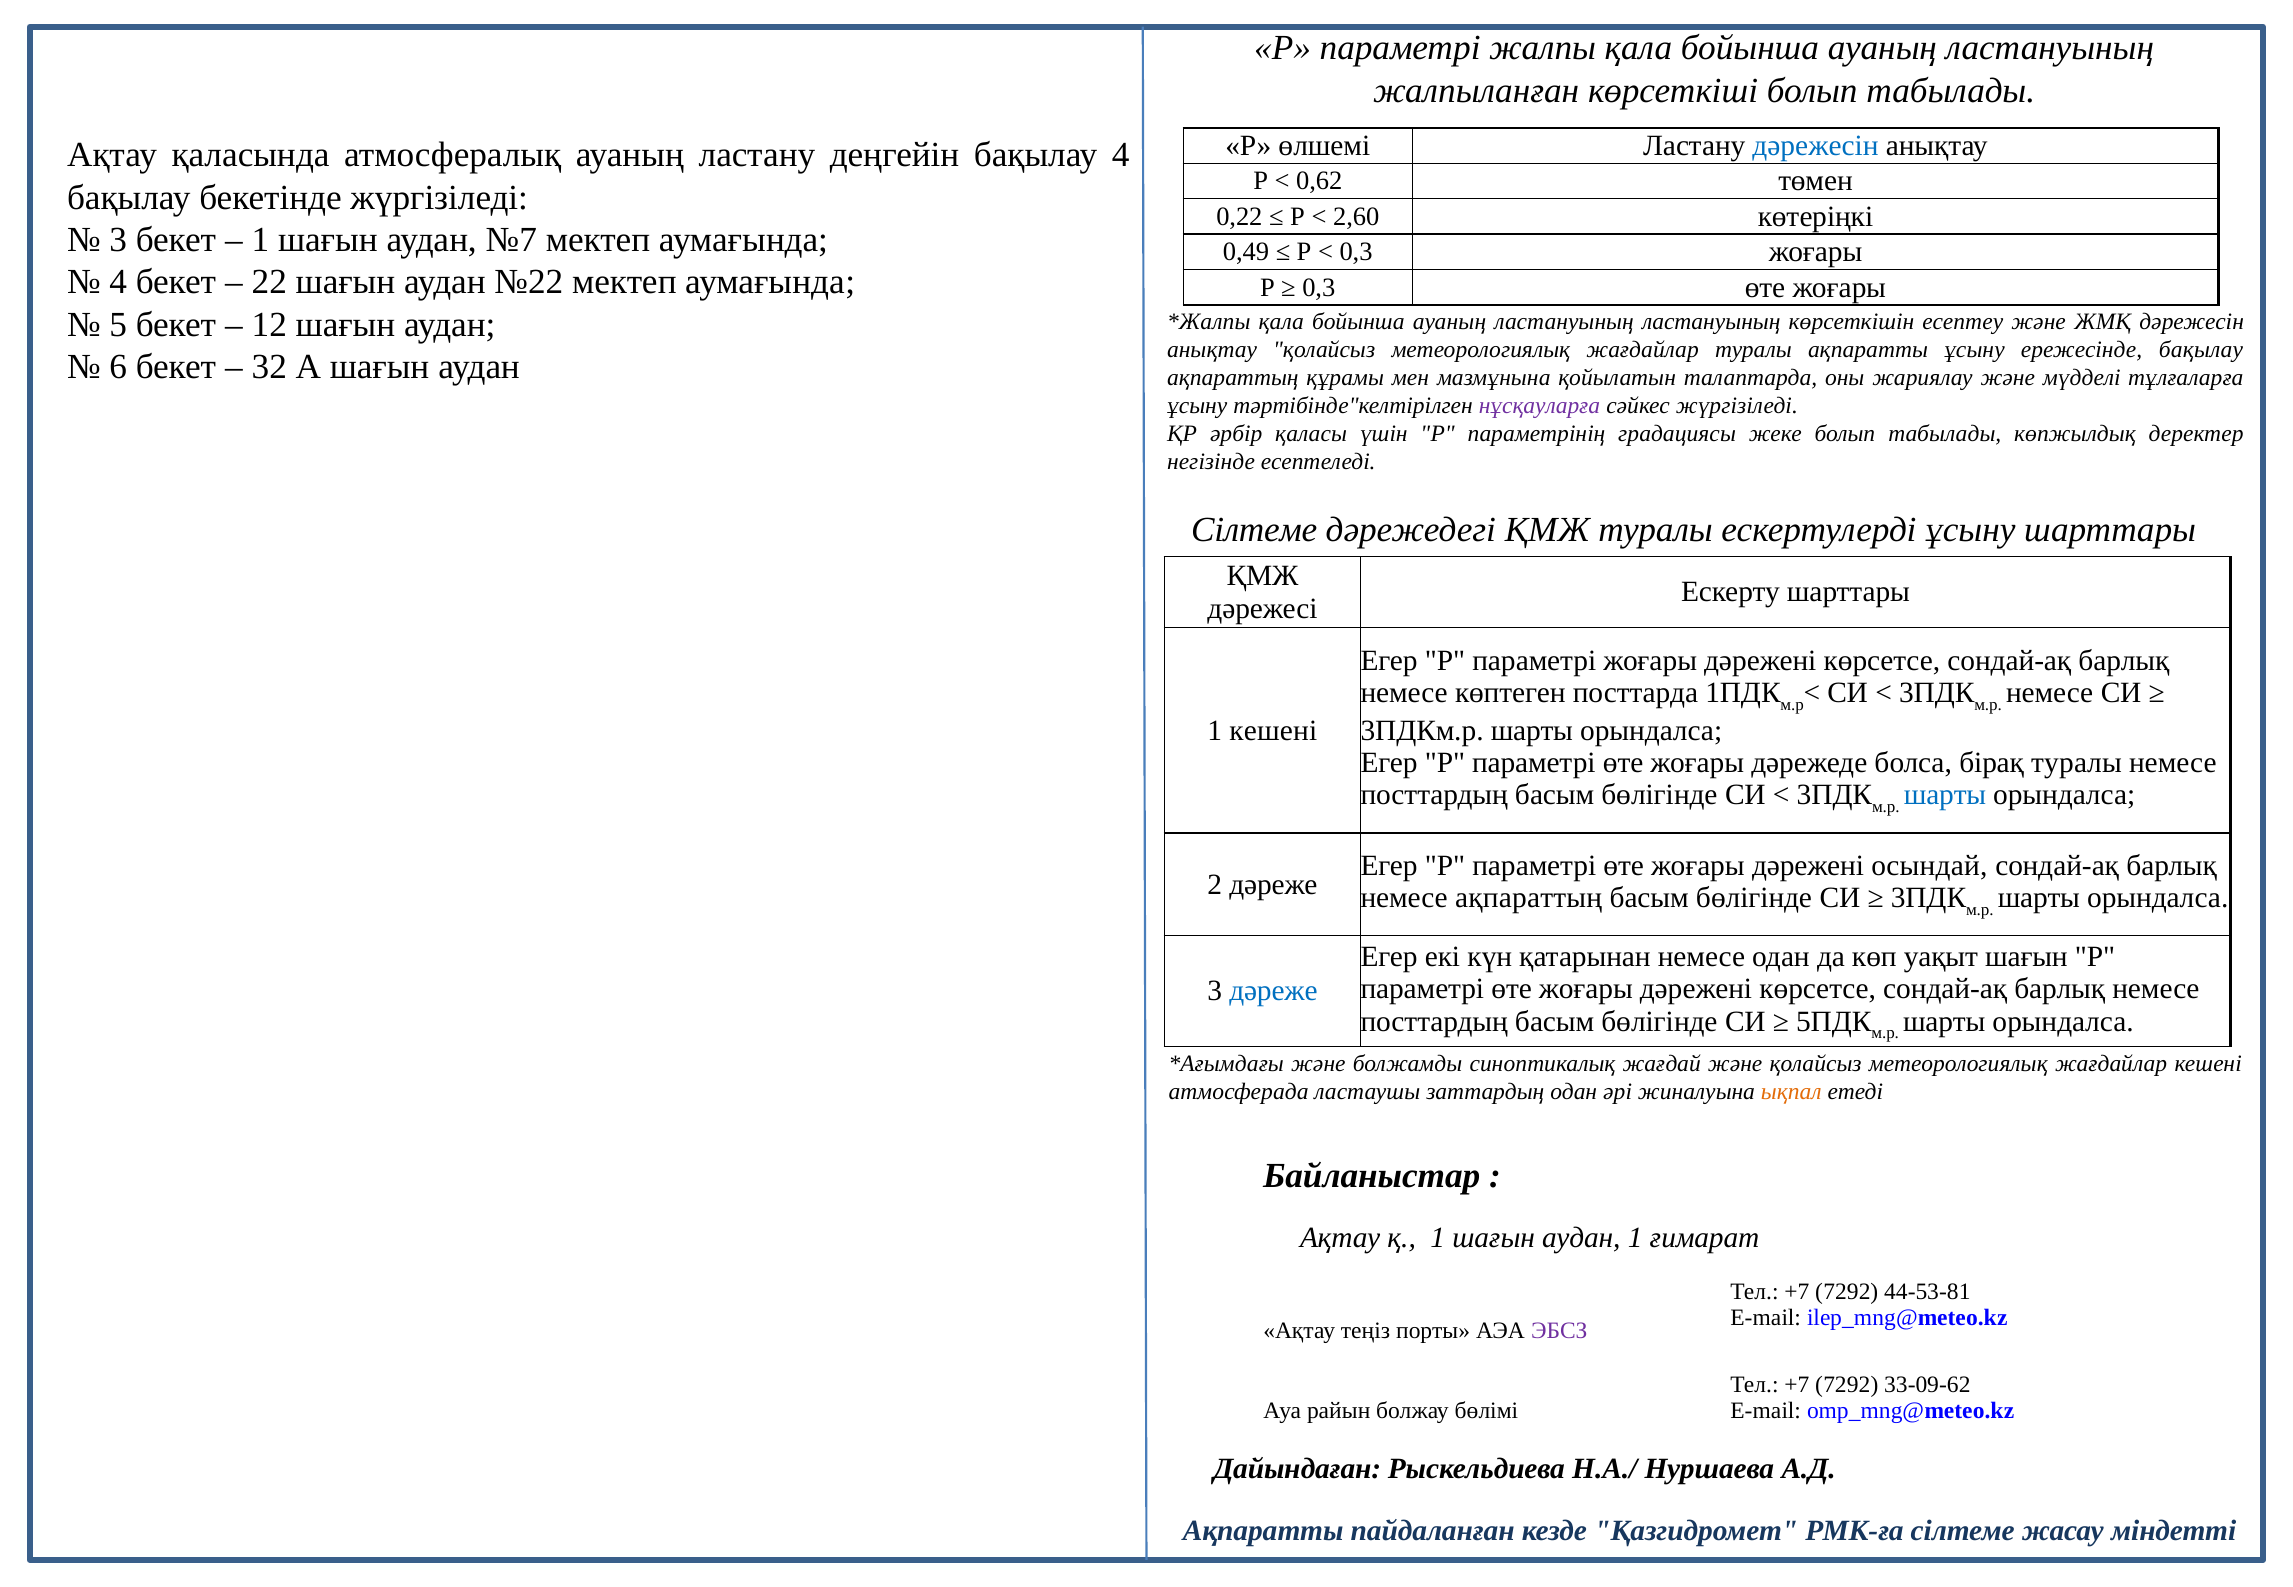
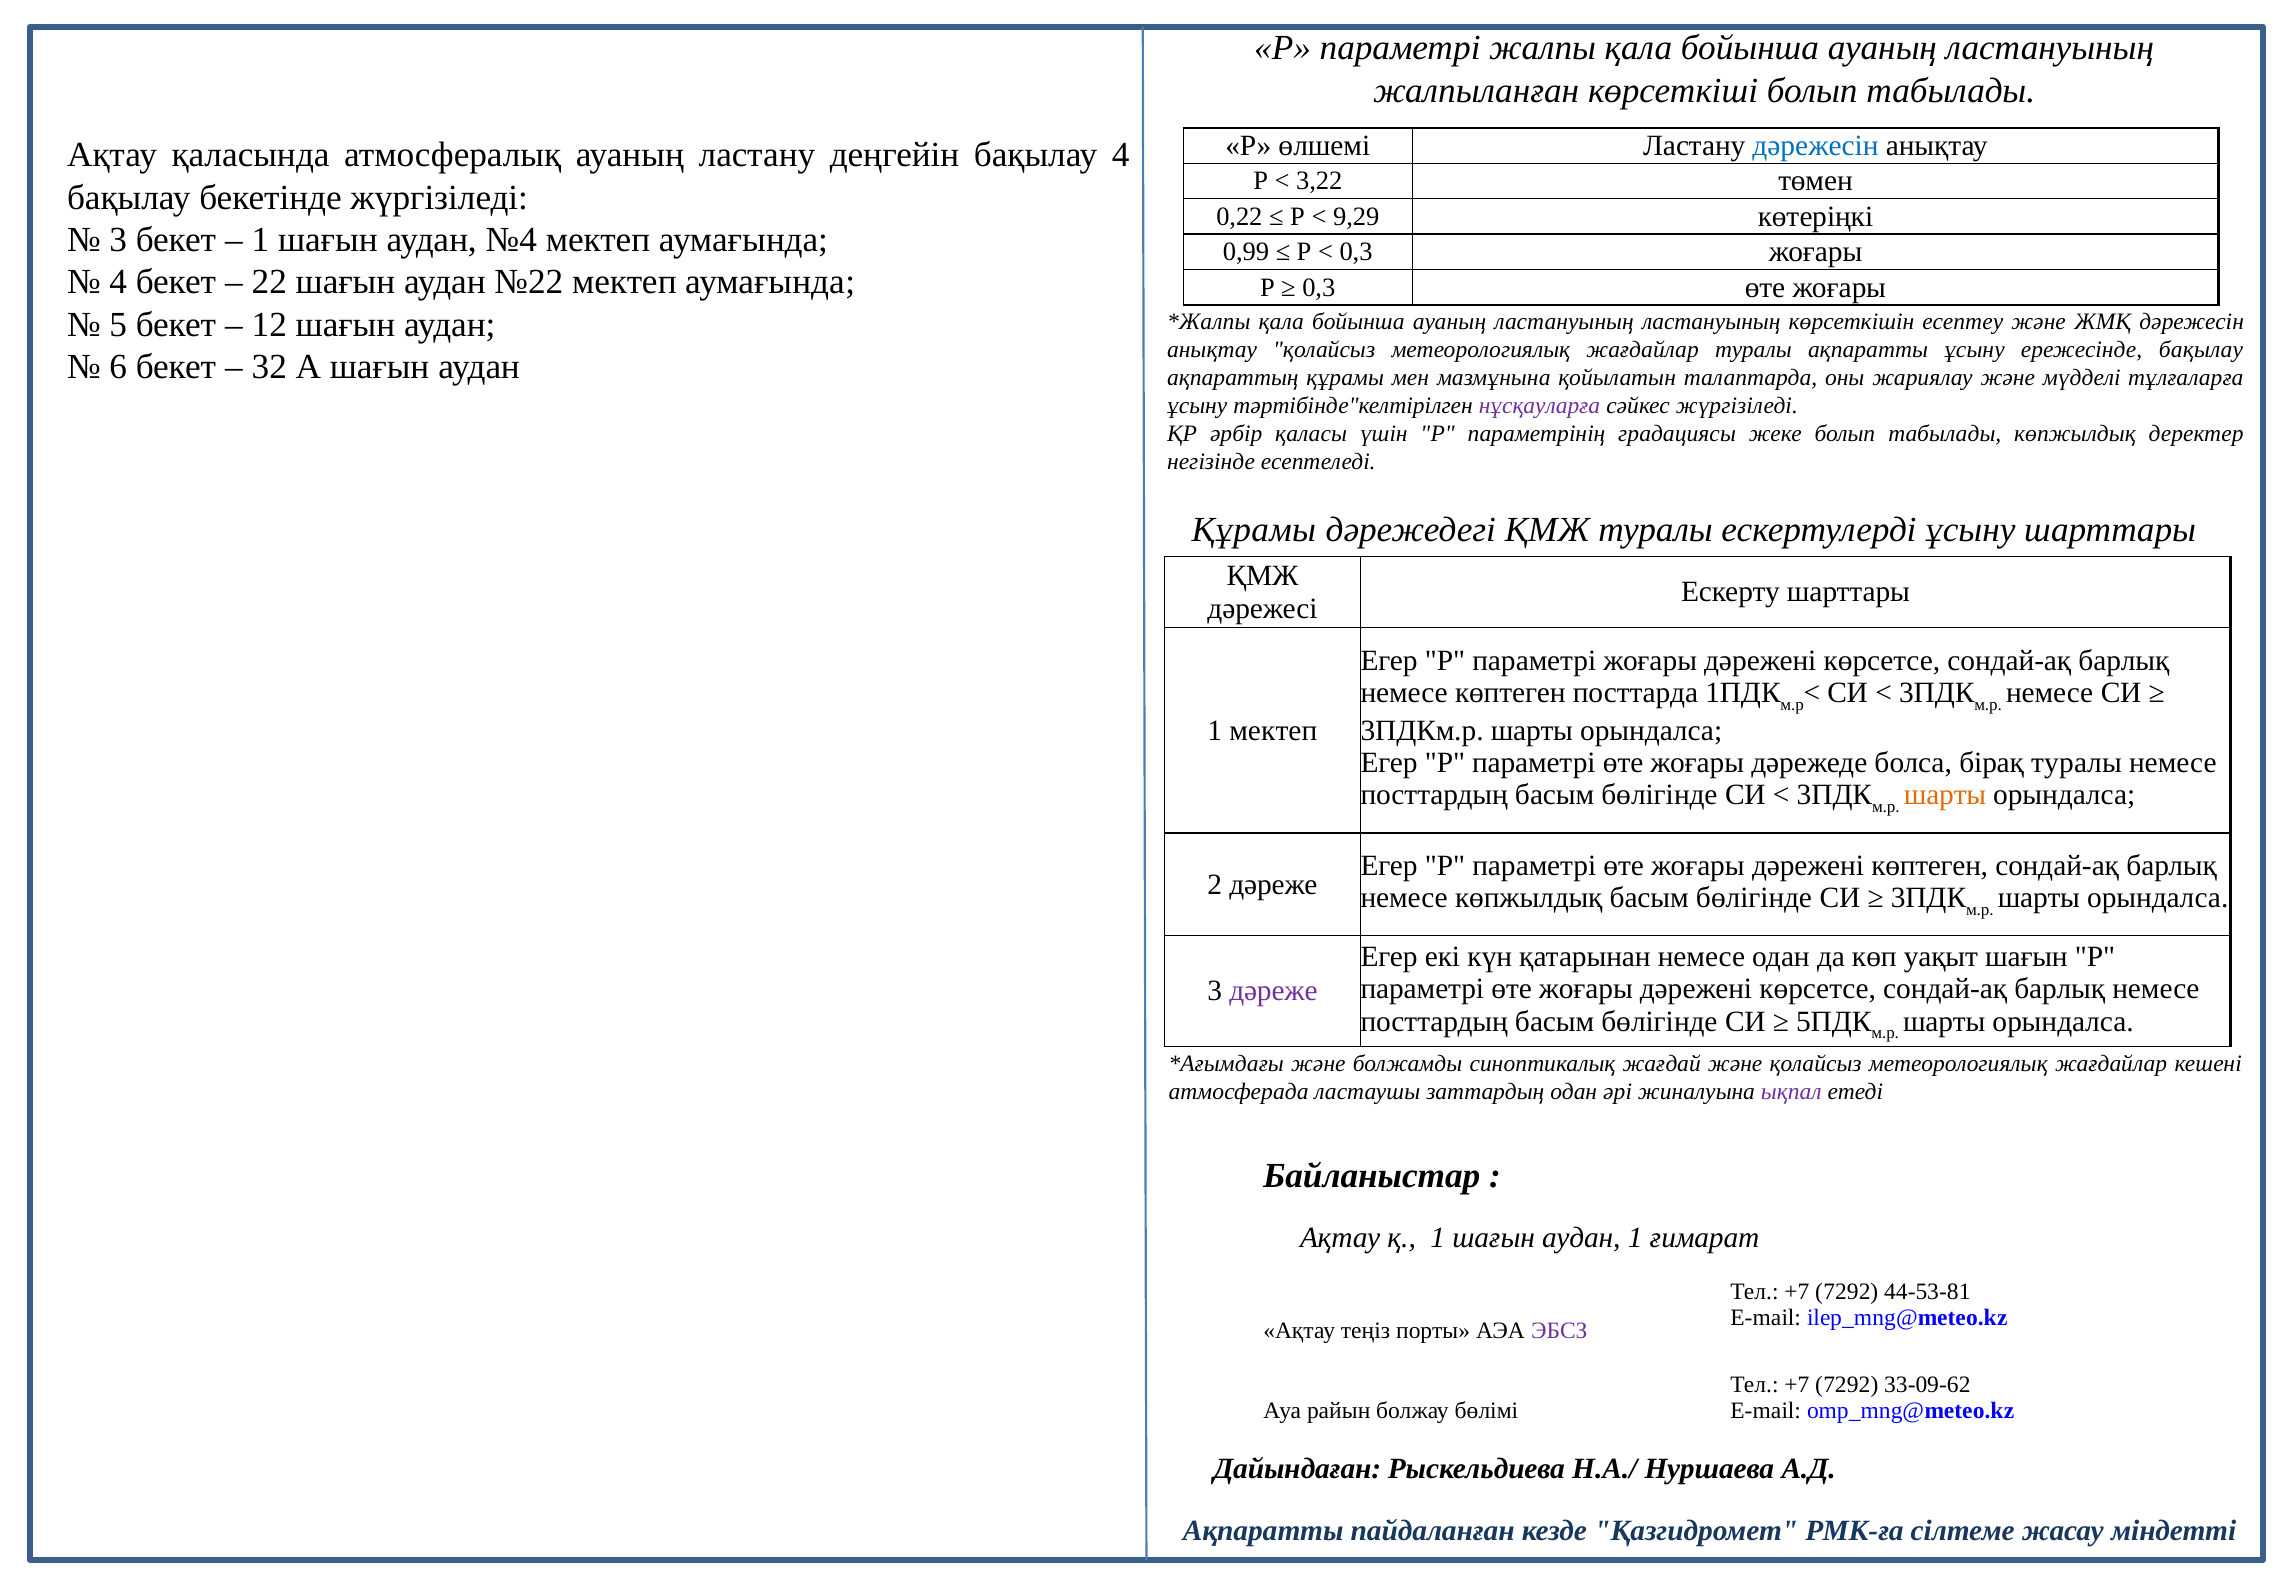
0,62: 0,62 -> 3,22
2,60: 2,60 -> 9,29
№7: №7 -> №4
0,49: 0,49 -> 0,99
Сілтеме at (1254, 530): Сілтеме -> Құрамы
1 кешені: кешені -> мектеп
шарты at (1945, 795) colour: blue -> orange
дәрежені осындай: осындай -> көптеген
немесе ақпараттың: ақпараттың -> көпжылдық
дәреже at (1273, 992) colour: blue -> purple
ықпал colour: orange -> purple
